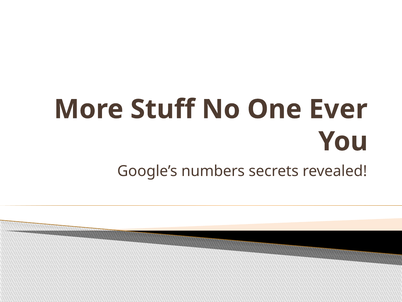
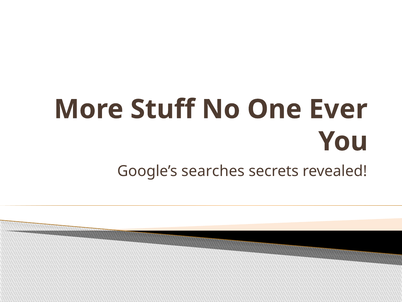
numbers: numbers -> searches
